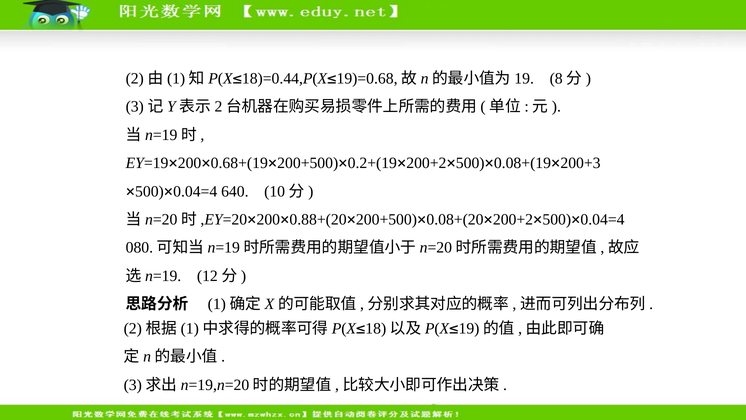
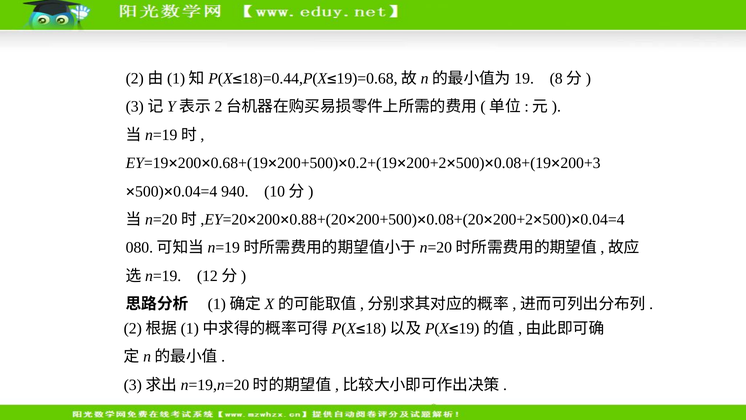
640: 640 -> 940
